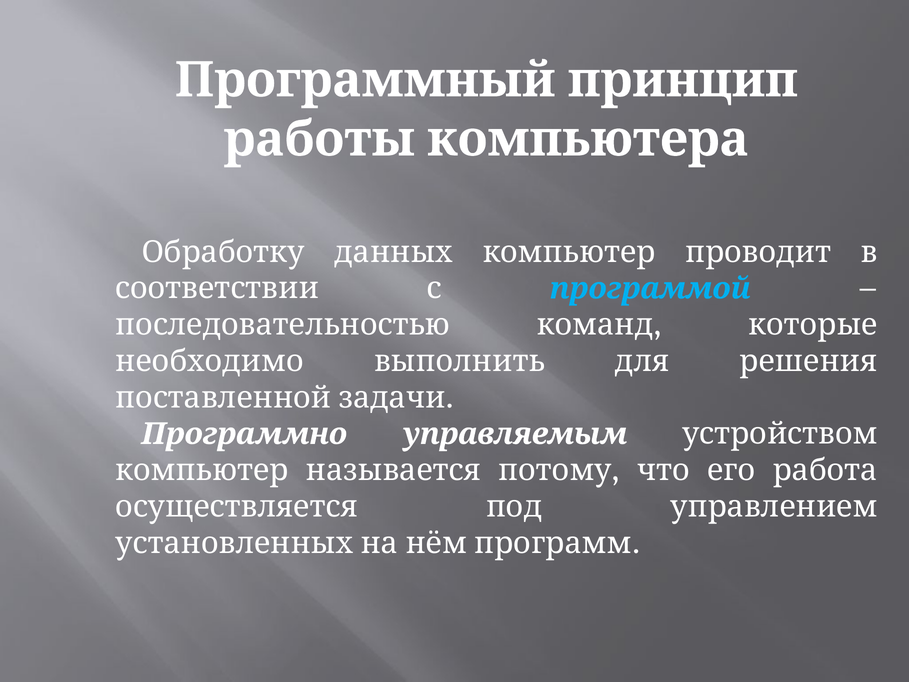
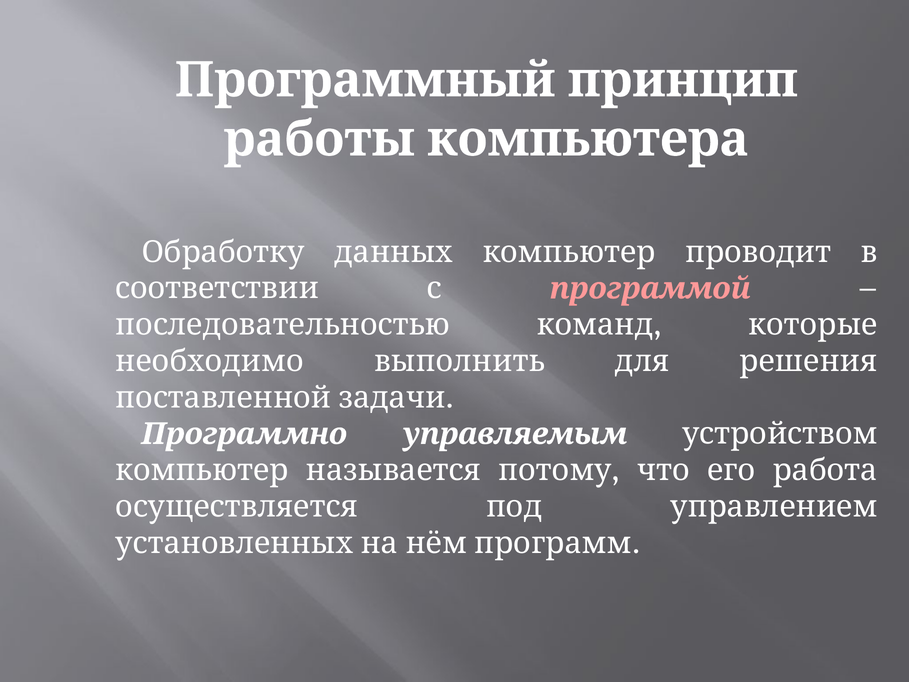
программой colour: light blue -> pink
